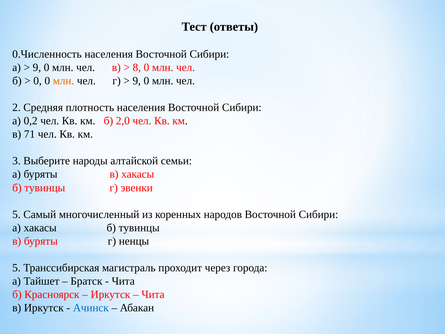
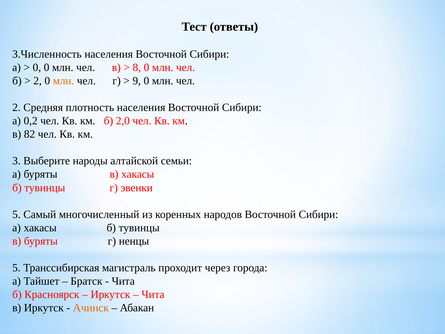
0.Численность: 0.Численность -> 3.Численность
9 at (37, 67): 9 -> 0
0 at (38, 81): 0 -> 2
71: 71 -> 82
Ачинск colour: blue -> orange
